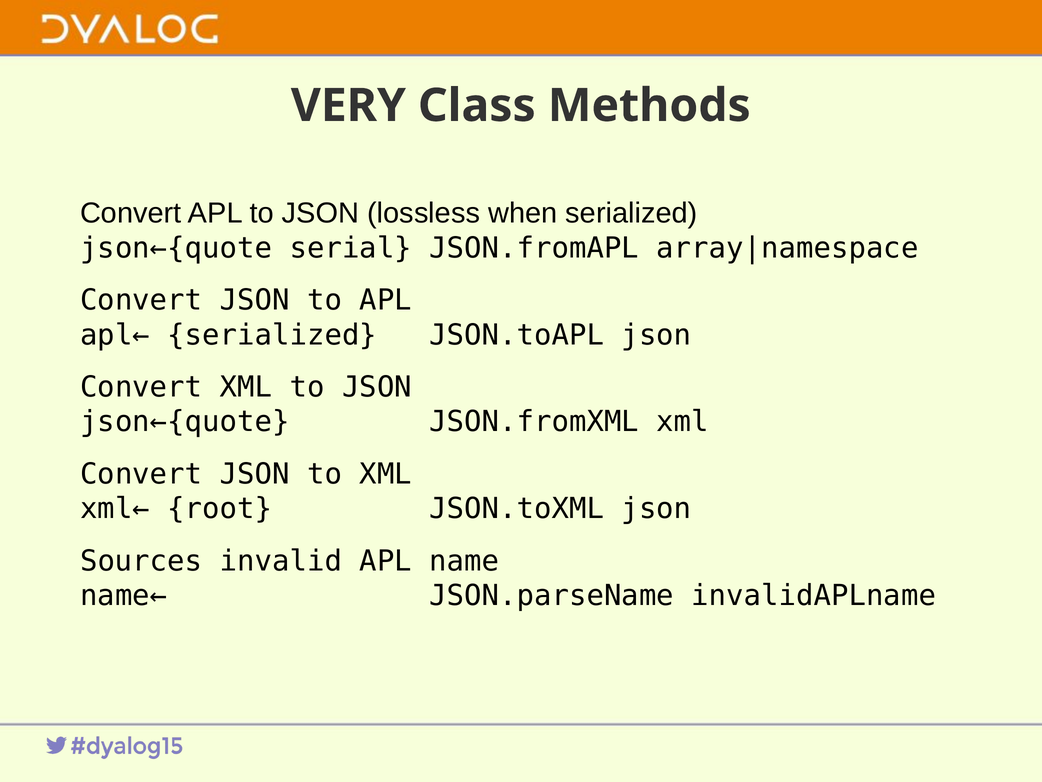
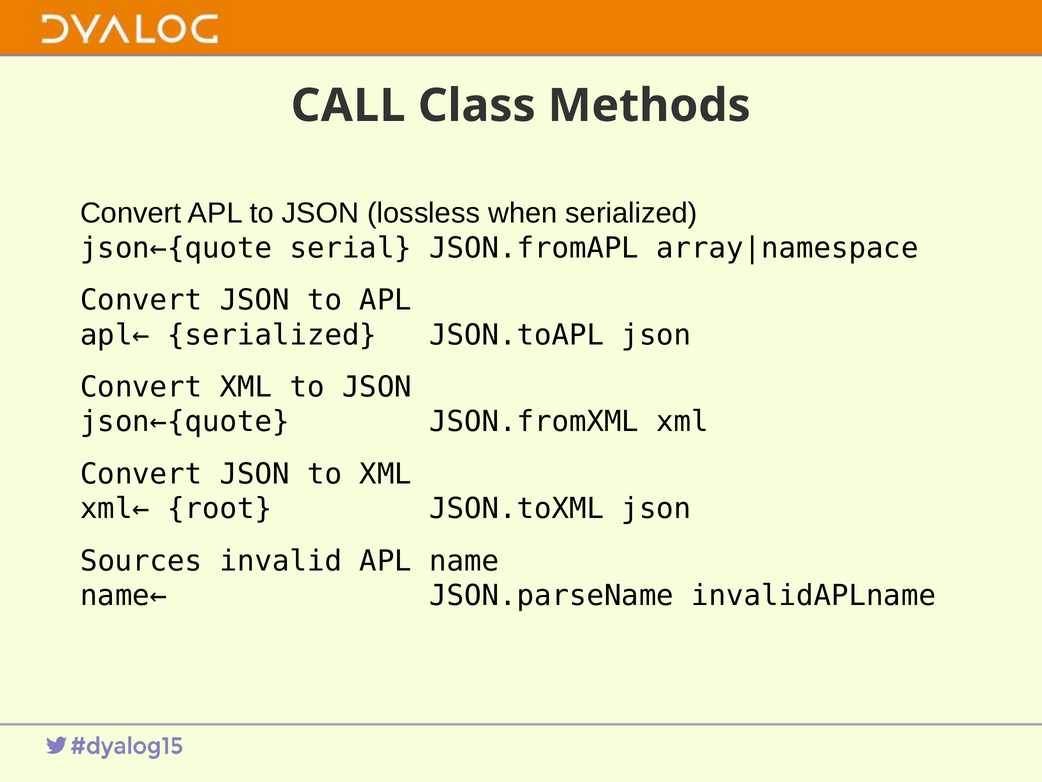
VERY: VERY -> CALL
